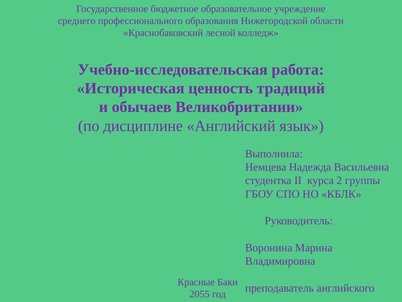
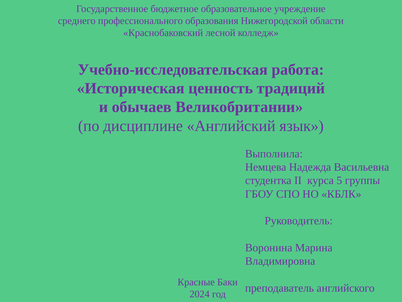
2: 2 -> 5
2055: 2055 -> 2024
